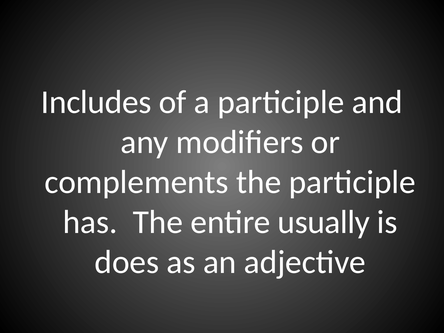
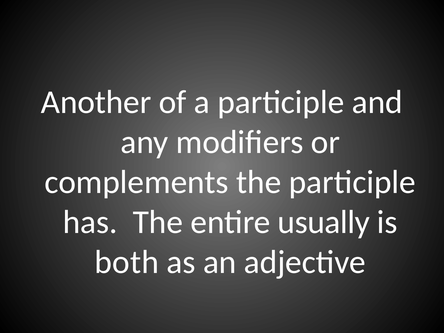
Includes: Includes -> Another
does: does -> both
